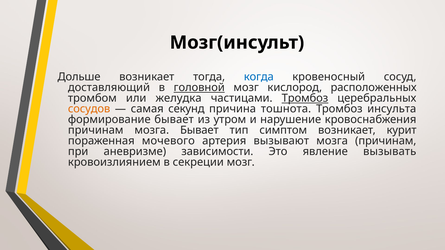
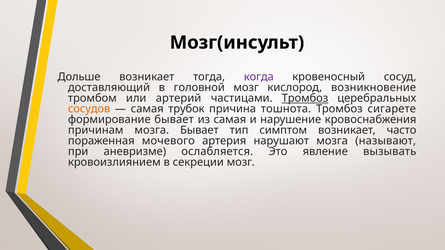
когда colour: blue -> purple
головной underline: present -> none
расположенных: расположенных -> возникновение
желудка: желудка -> артерий
секунд: секунд -> трубок
инсульта: инсульта -> сигарете
из утром: утром -> самая
курит: курит -> часто
вызывают: вызывают -> нарушают
мозга причинам: причинам -> называют
зависимости: зависимости -> ослабляется
